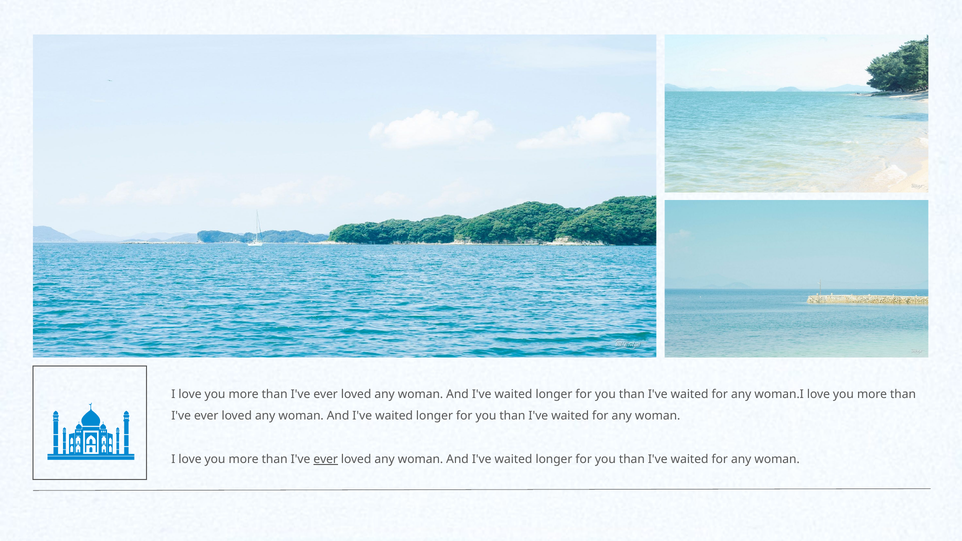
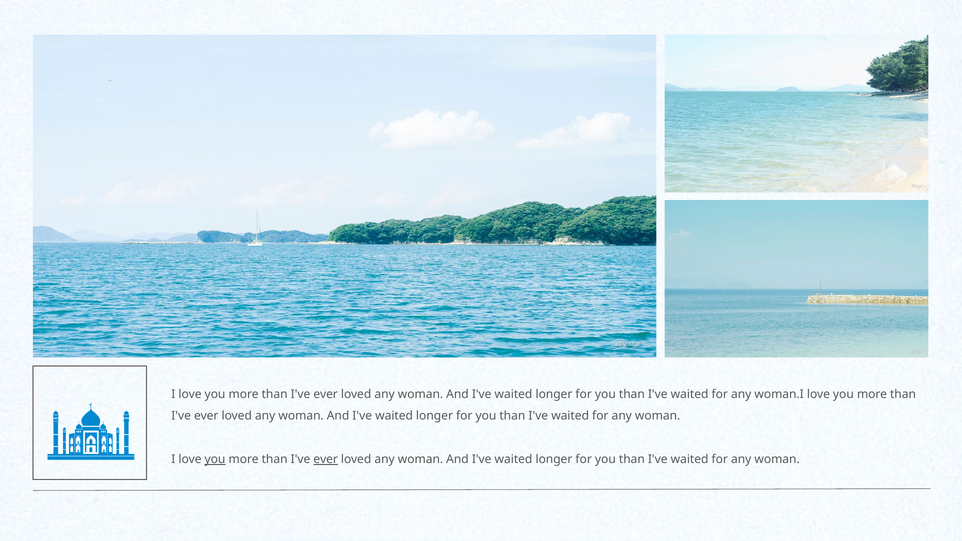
you at (215, 459) underline: none -> present
